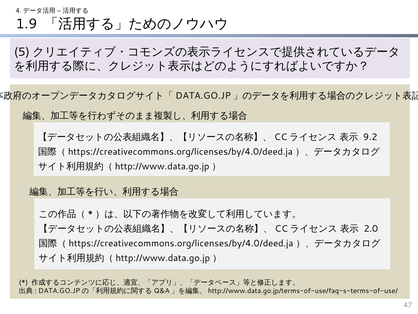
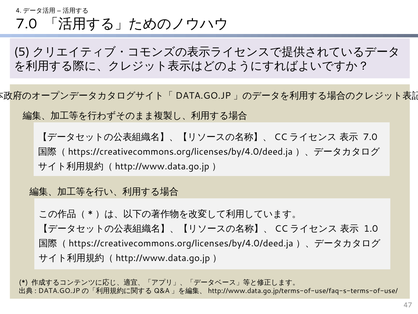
1.9 at (26, 24): 1.9 -> 7.0
9.2 at (370, 137): 9.2 -> 7.0
2.0: 2.0 -> 1.0
